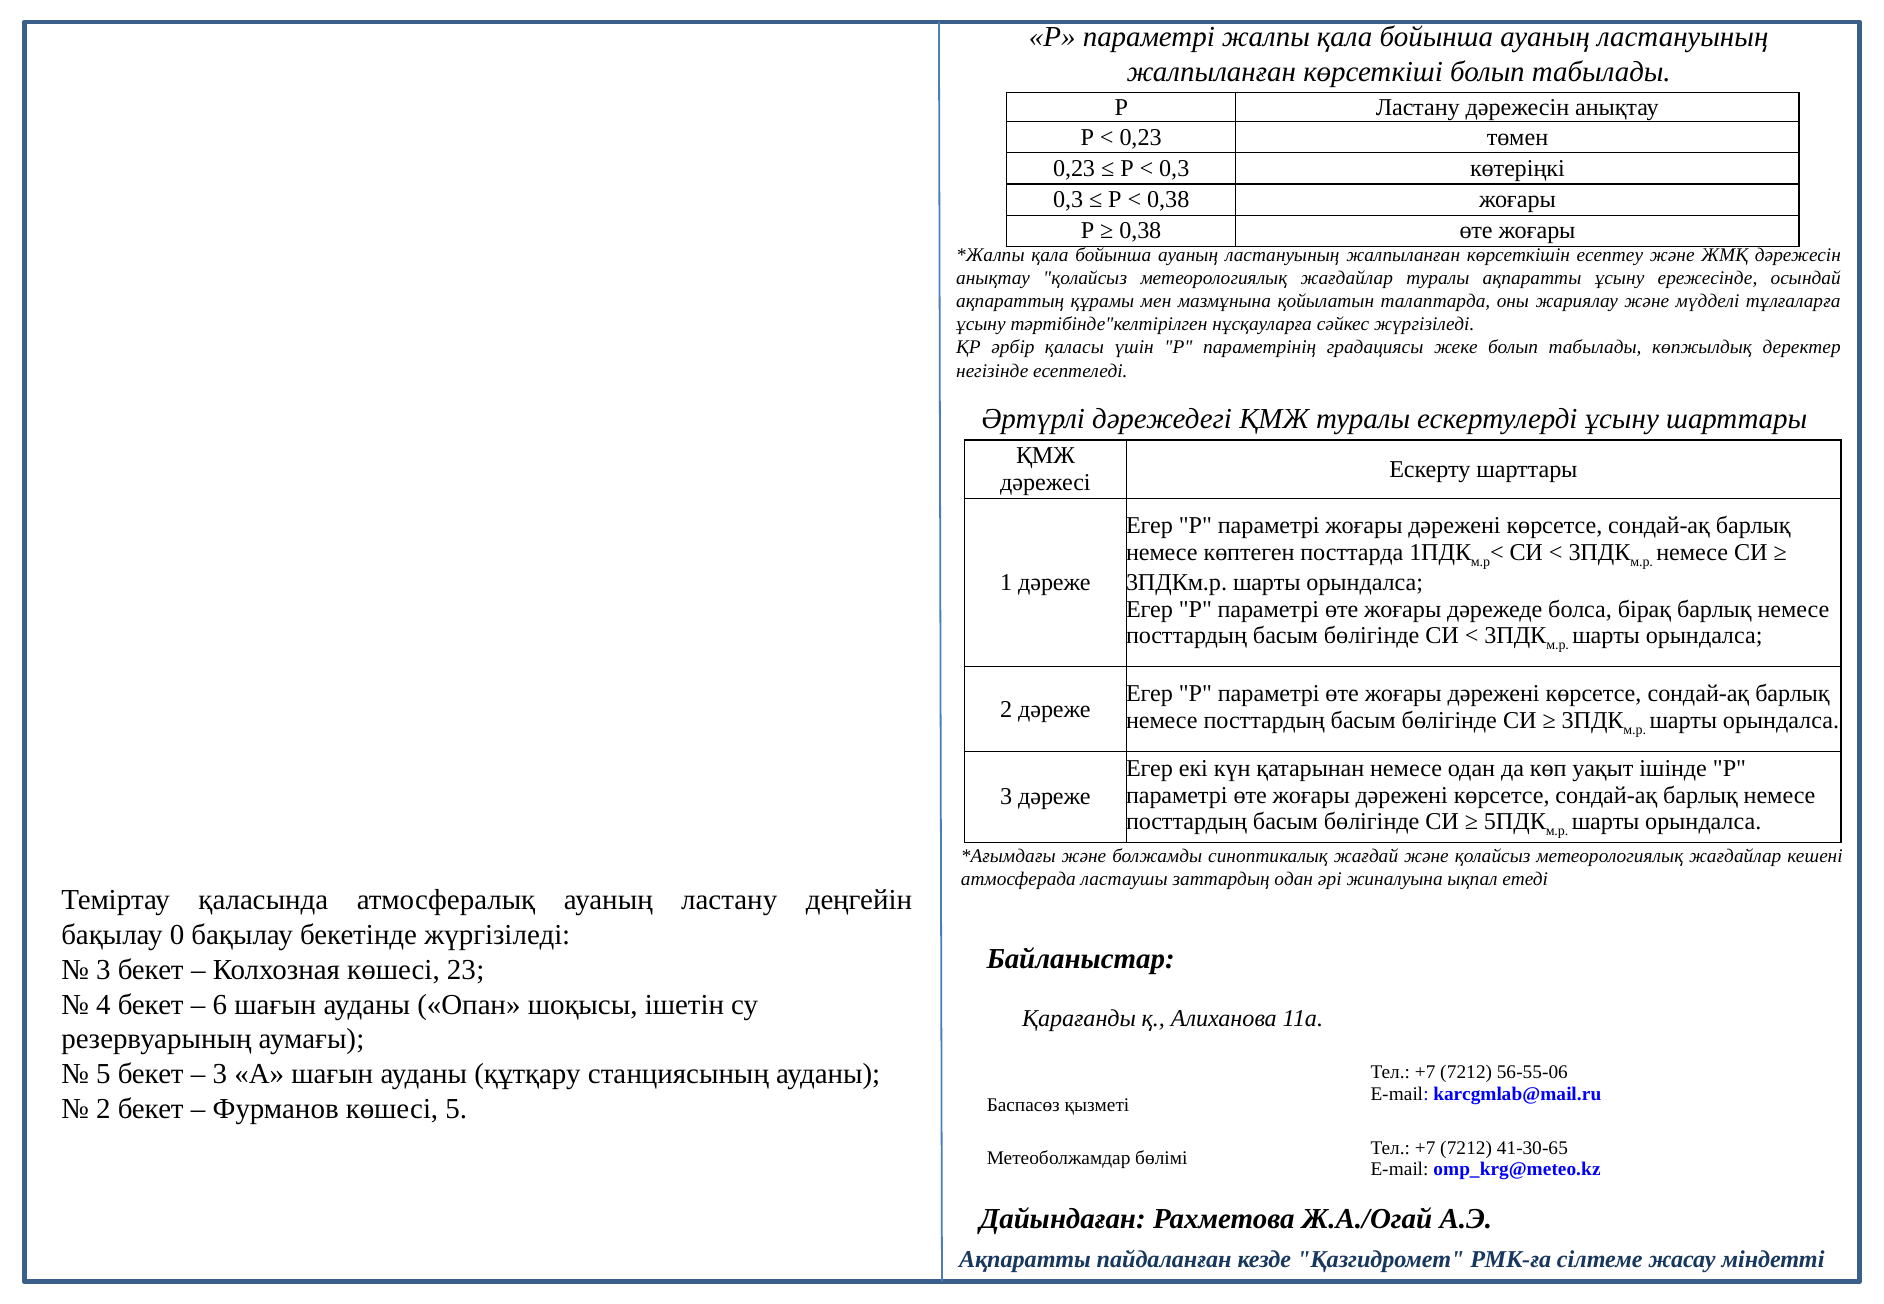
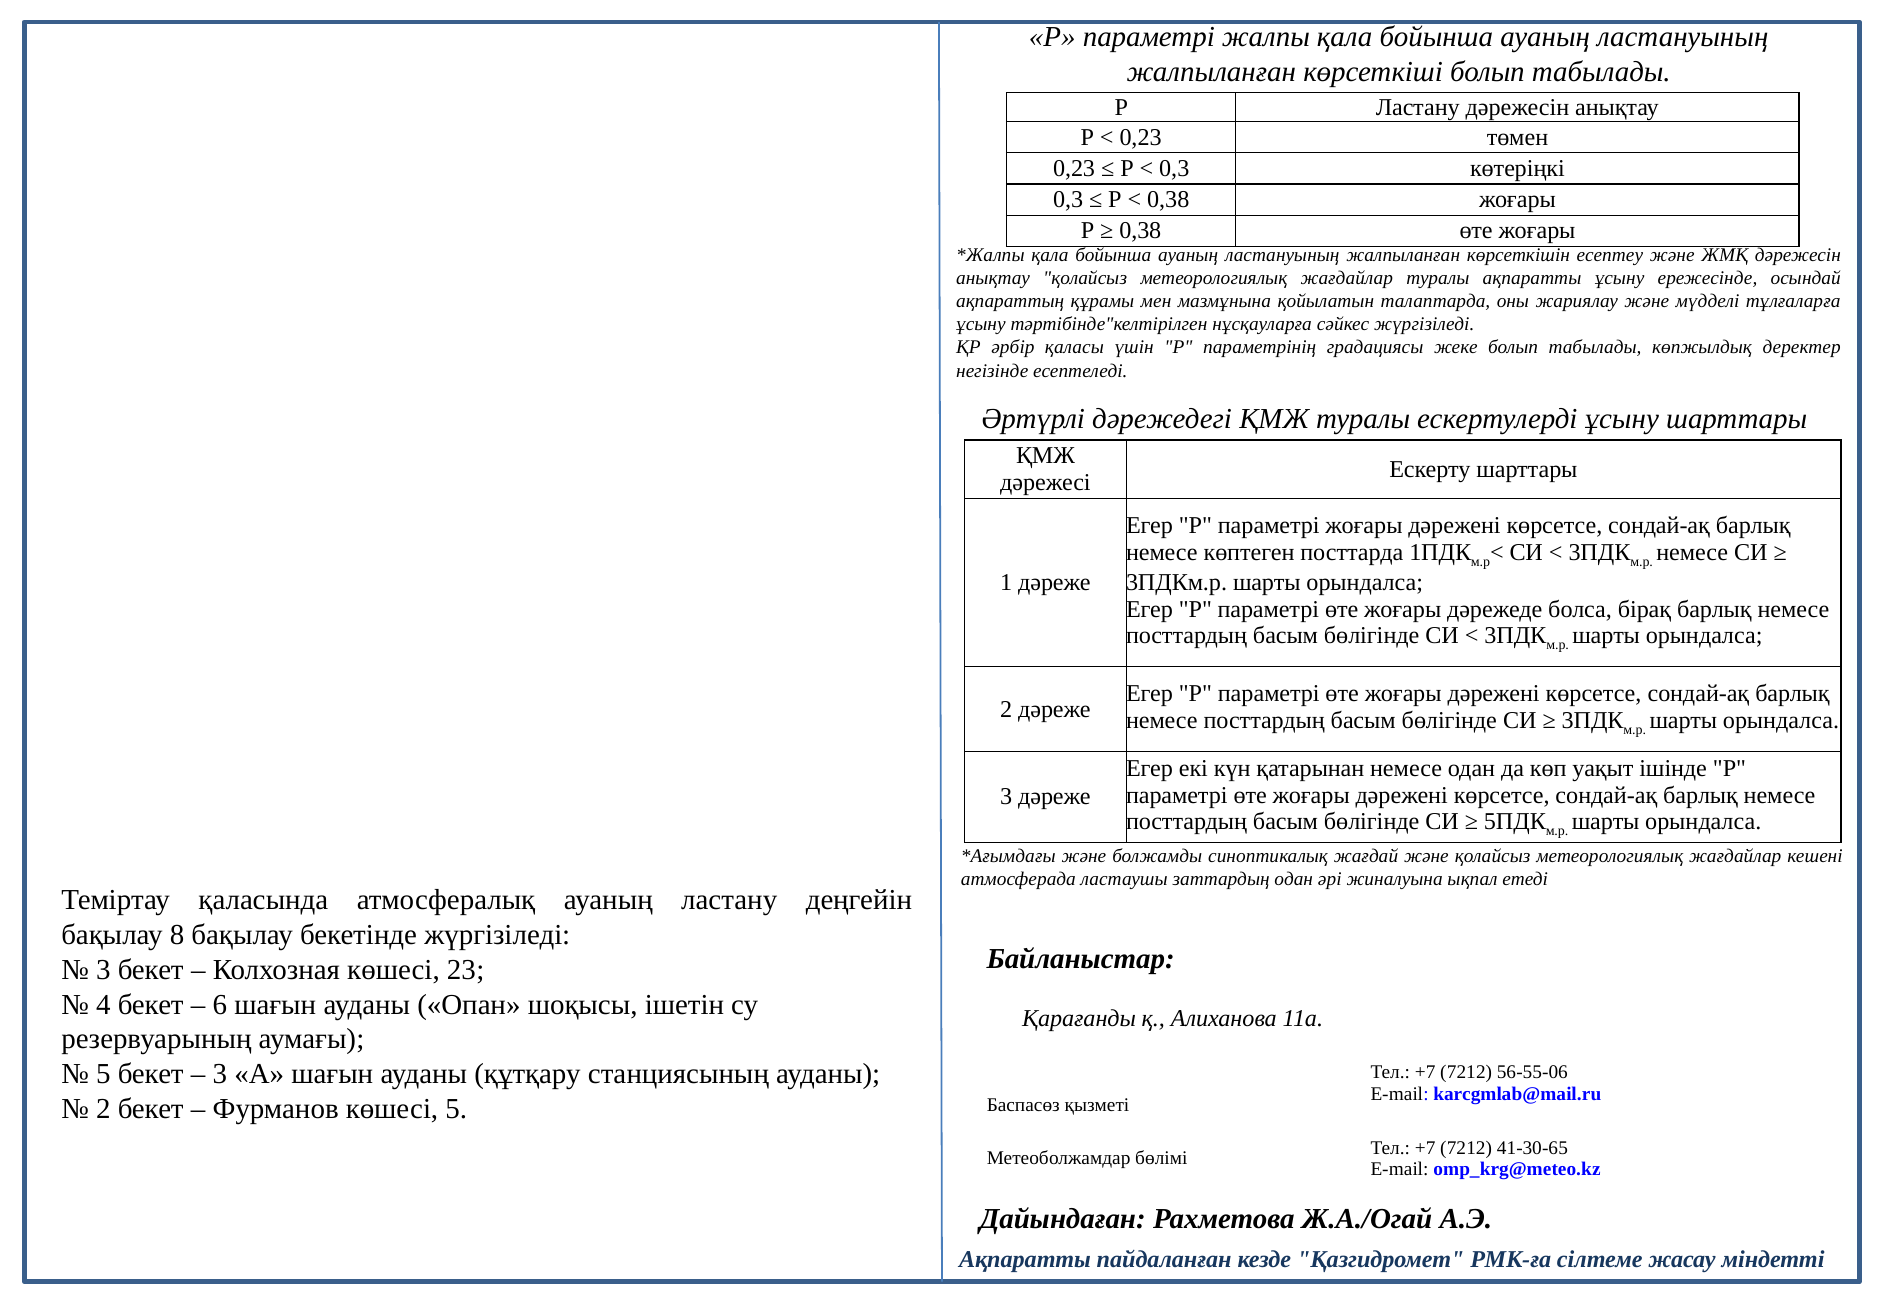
0: 0 -> 8
